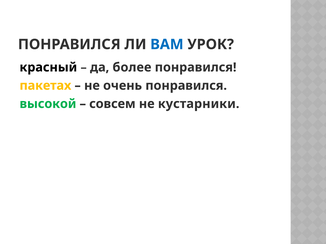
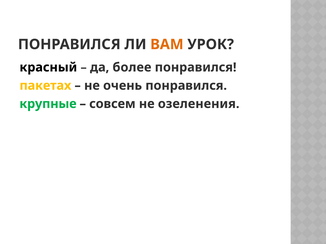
ВАМ colour: blue -> orange
высокой: высокой -> крупные
кустарники: кустарники -> озеленения
